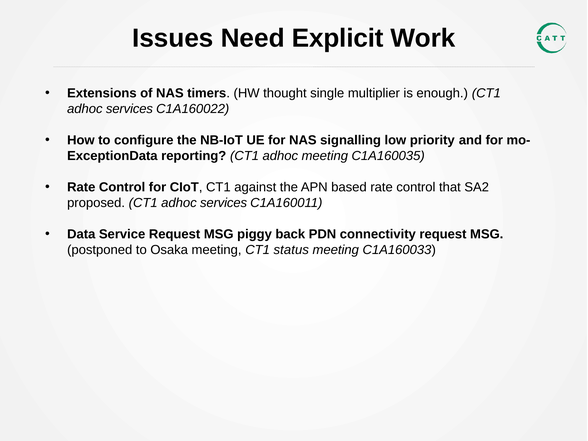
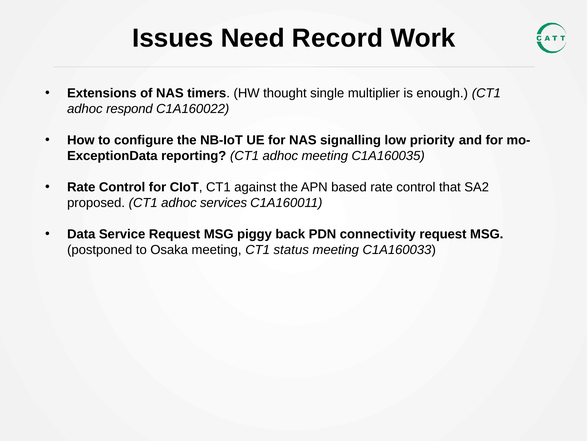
Explicit: Explicit -> Record
services at (129, 109): services -> respond
